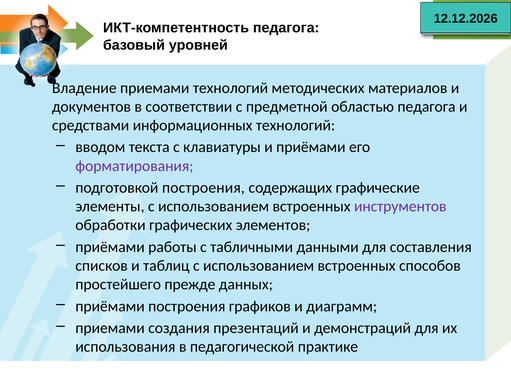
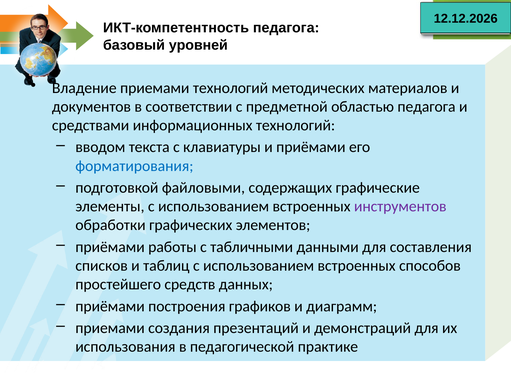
форматирования colour: purple -> blue
подготовкой построения: построения -> файловыми
прежде: прежде -> средств
